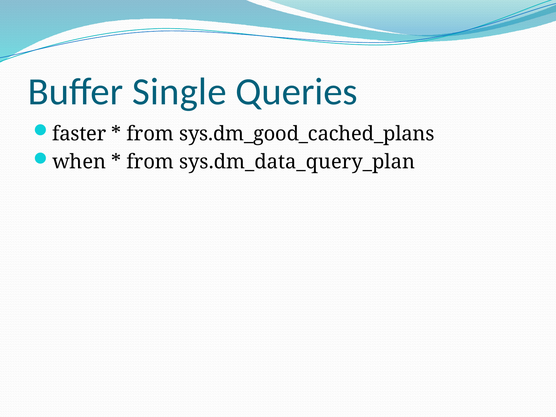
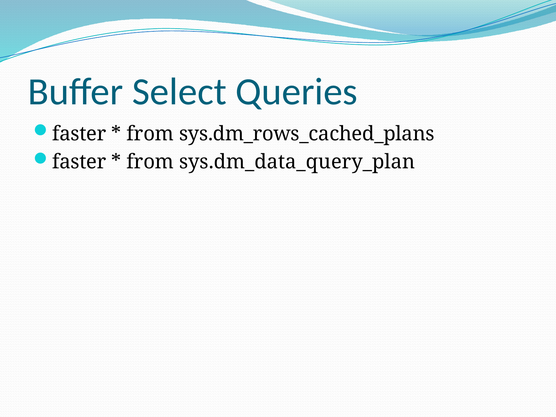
Single: Single -> Select
sys.dm_good_cached_plans: sys.dm_good_cached_plans -> sys.dm_rows_cached_plans
when at (79, 162): when -> faster
